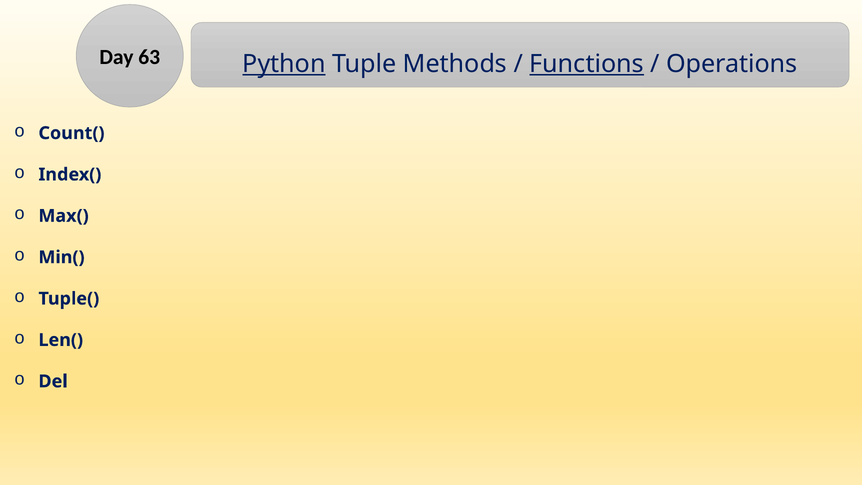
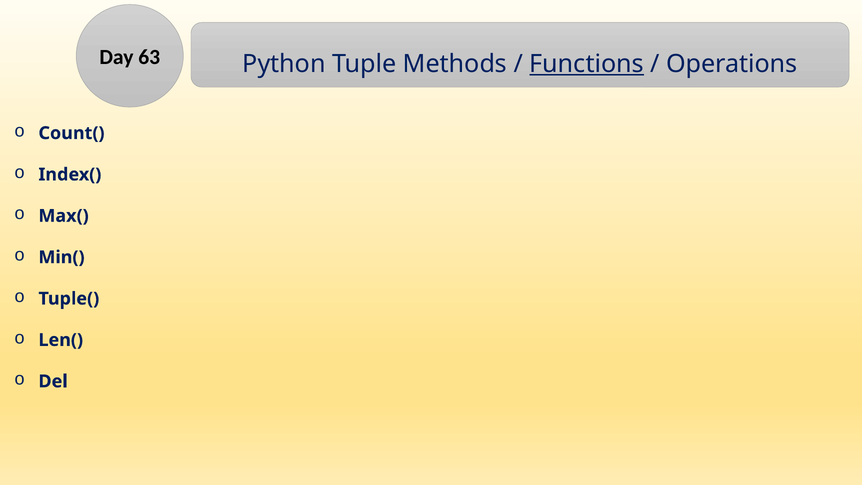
Python underline: present -> none
